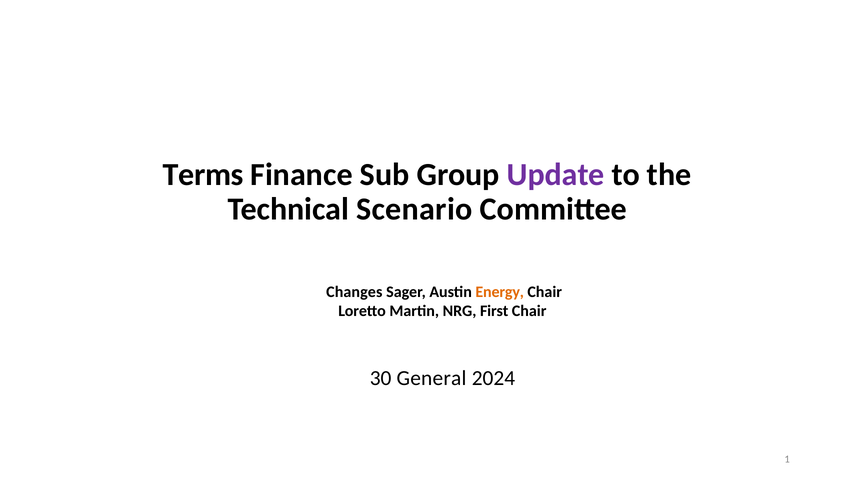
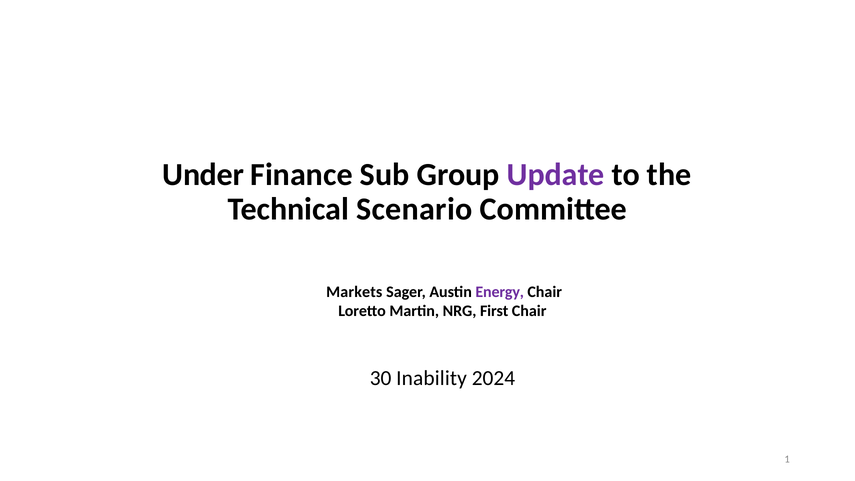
Terms: Terms -> Under
Changes: Changes -> Markets
Energy colour: orange -> purple
General: General -> Inability
